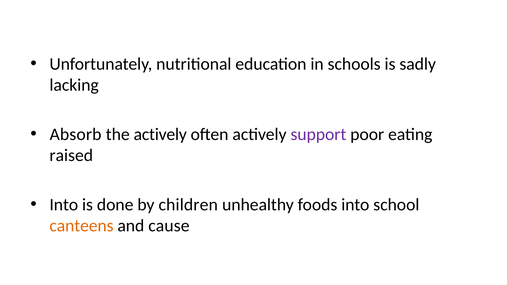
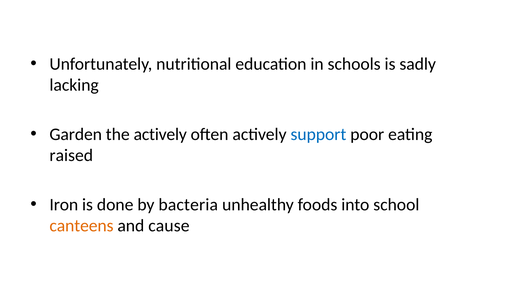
Absorb: Absorb -> Garden
support colour: purple -> blue
Into at (64, 205): Into -> Iron
children: children -> bacteria
